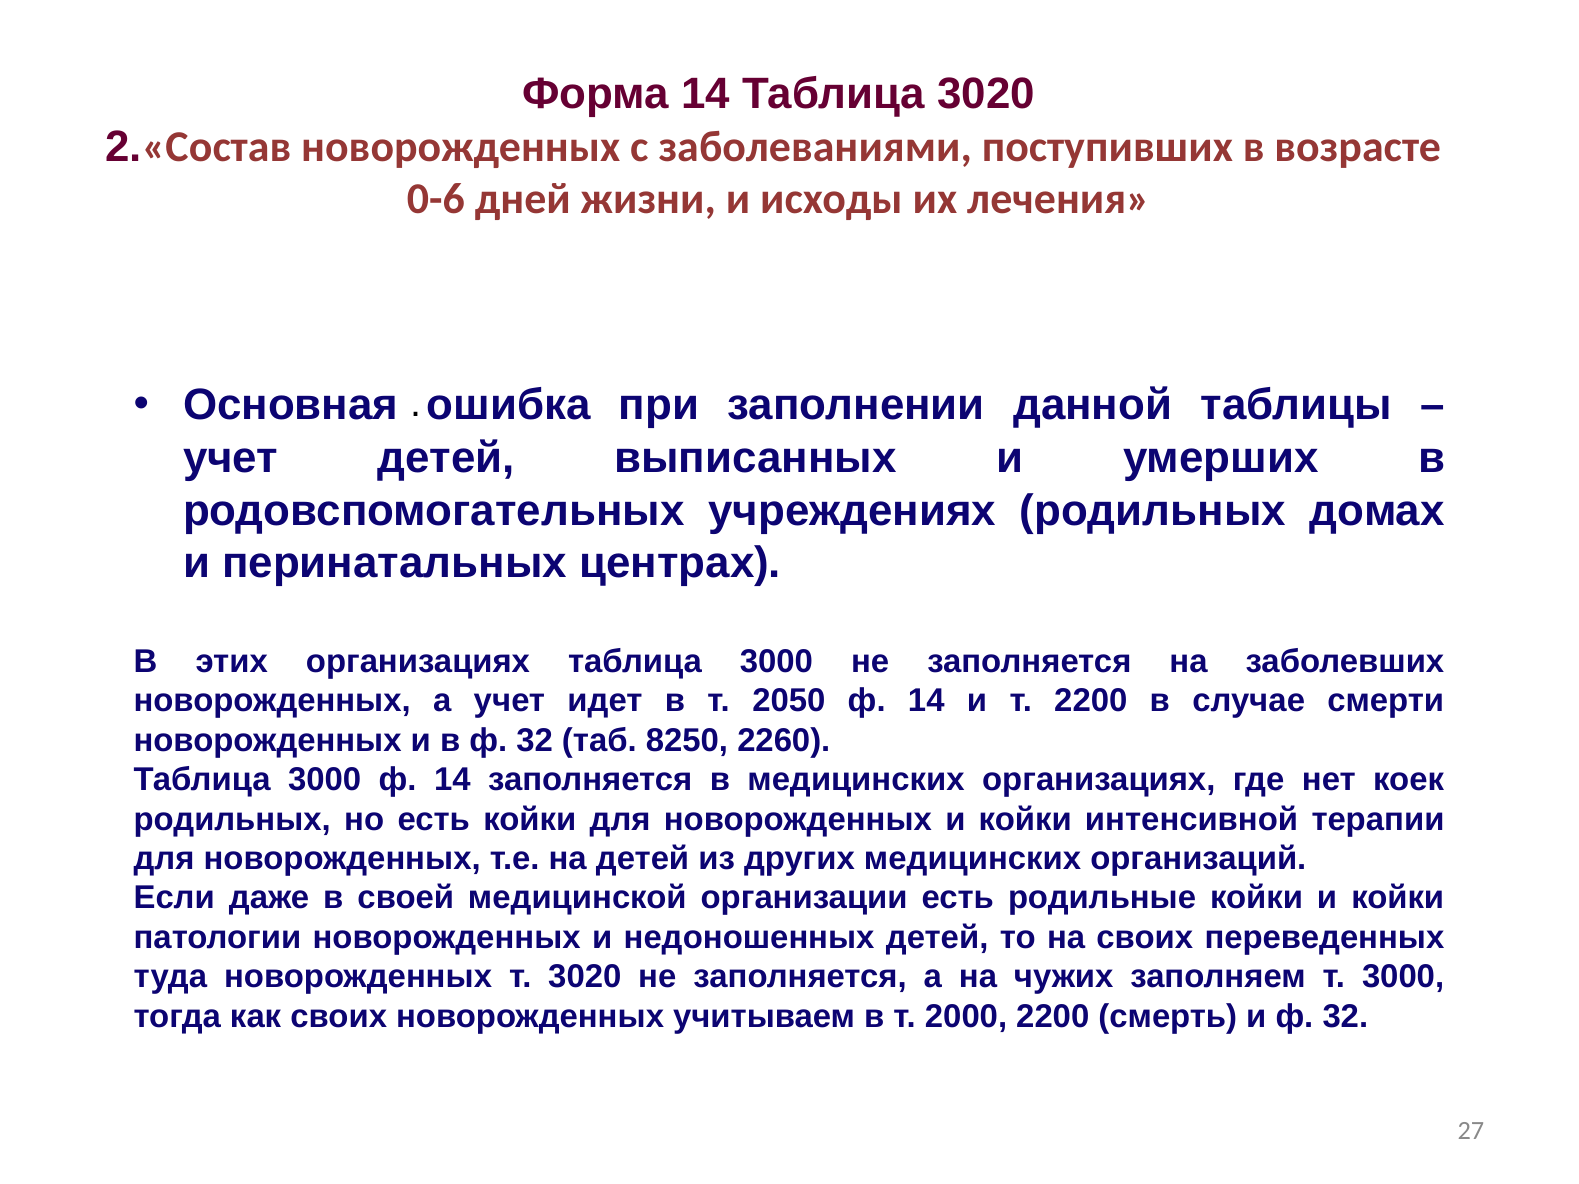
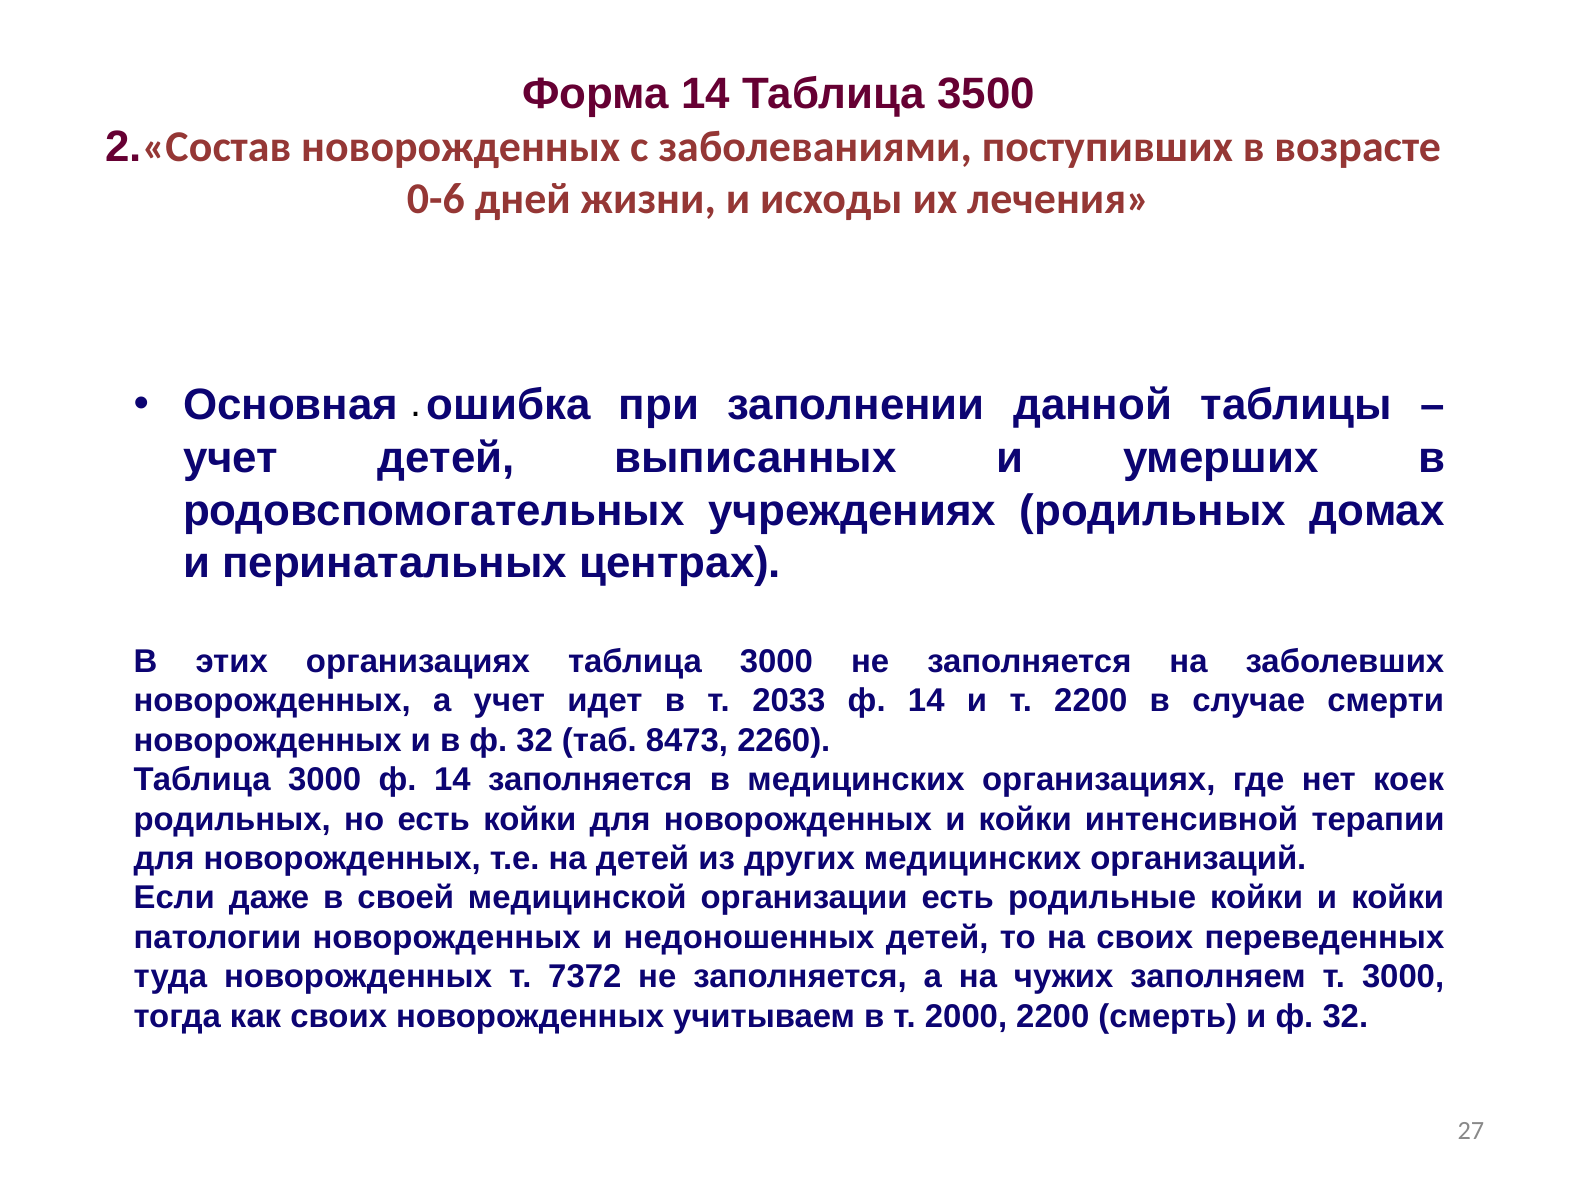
Таблица 3020: 3020 -> 3500
2050: 2050 -> 2033
8250: 8250 -> 8473
т 3020: 3020 -> 7372
